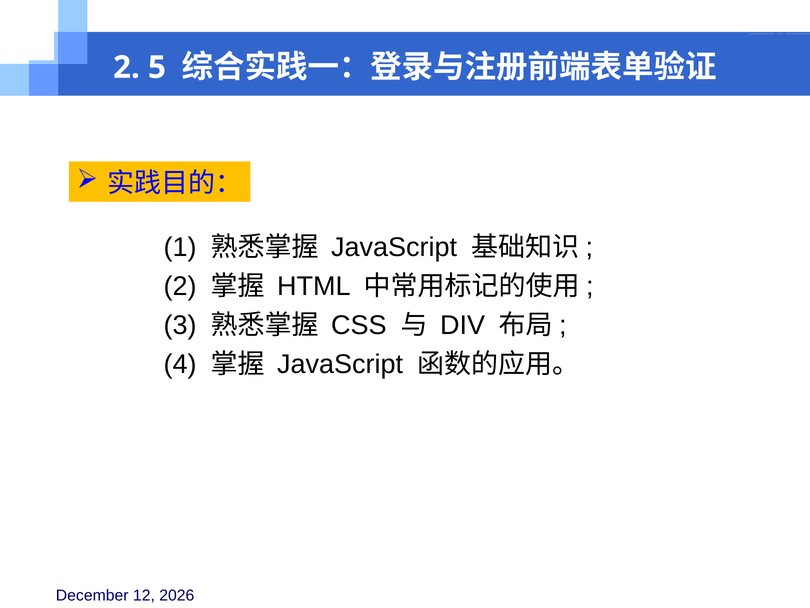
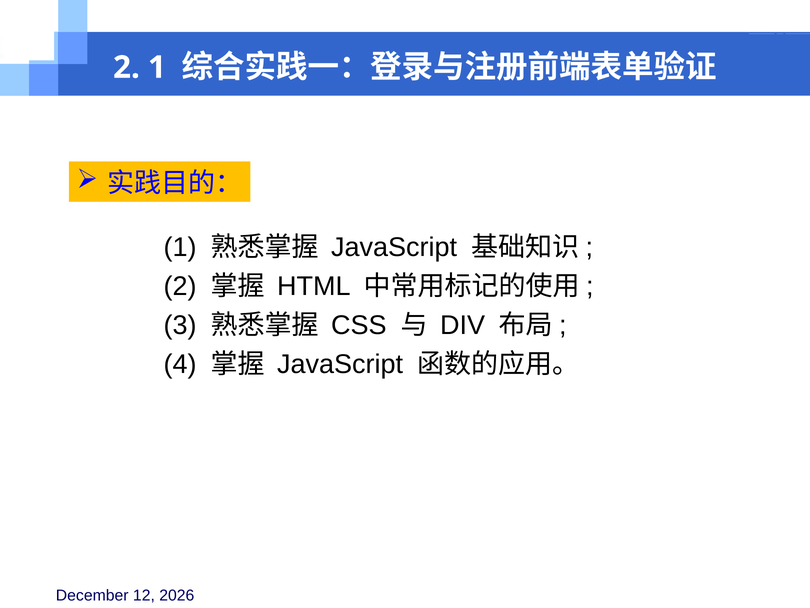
2 5: 5 -> 1
